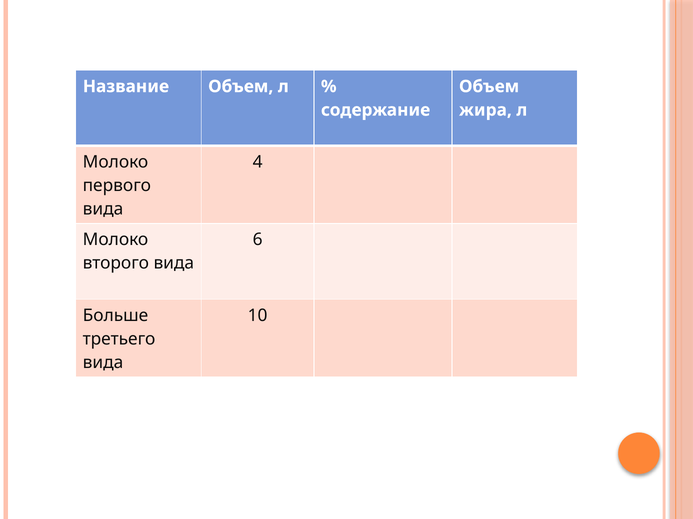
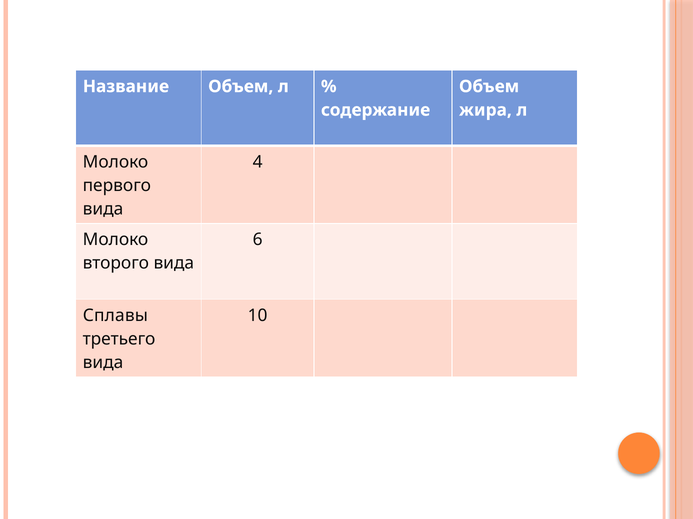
Больше: Больше -> Сплавы
